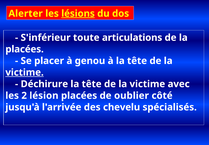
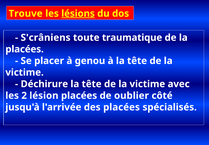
Alerter: Alerter -> Trouve
S'inférieur: S'inférieur -> S'crâniens
articulations: articulations -> traumatique
victime at (25, 72) underline: present -> none
des chevelu: chevelu -> placées
